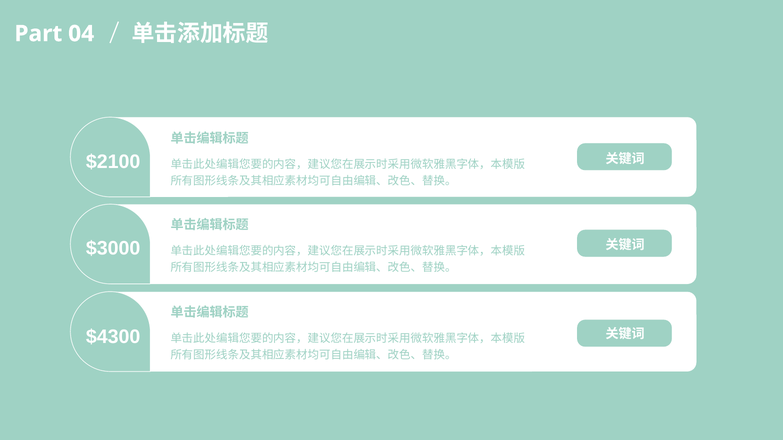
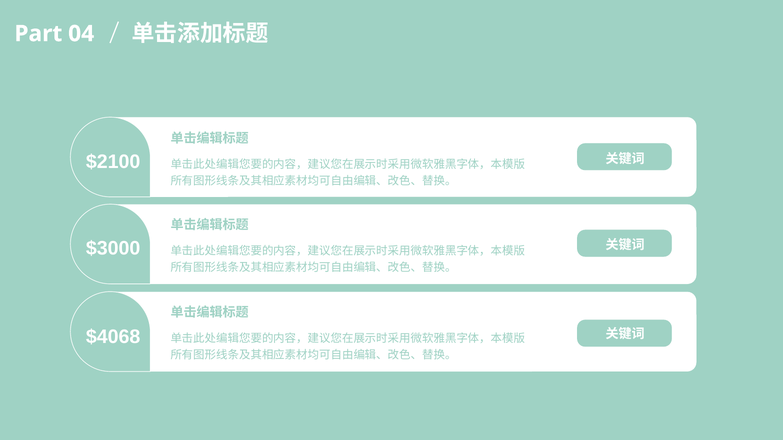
$4300: $4300 -> $4068
